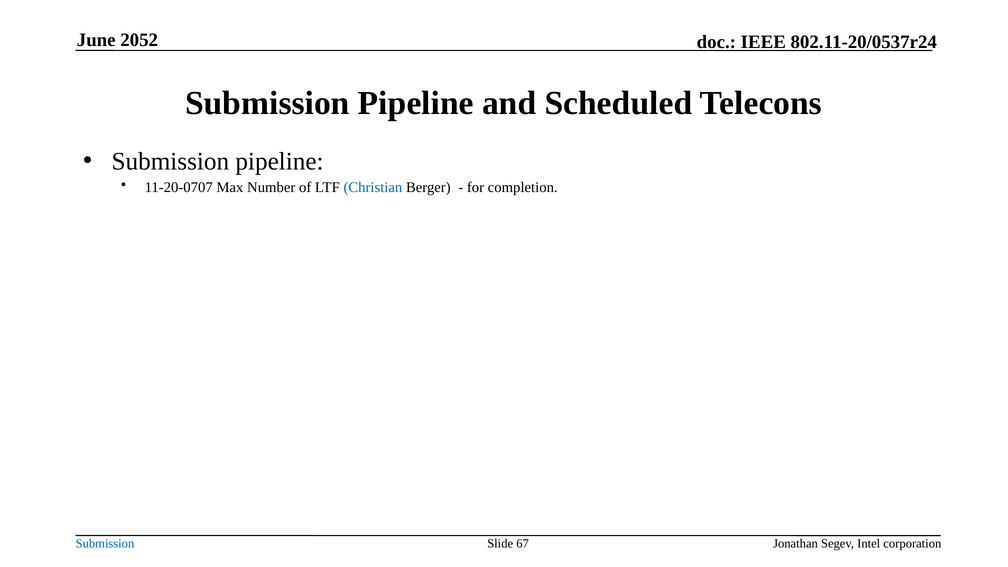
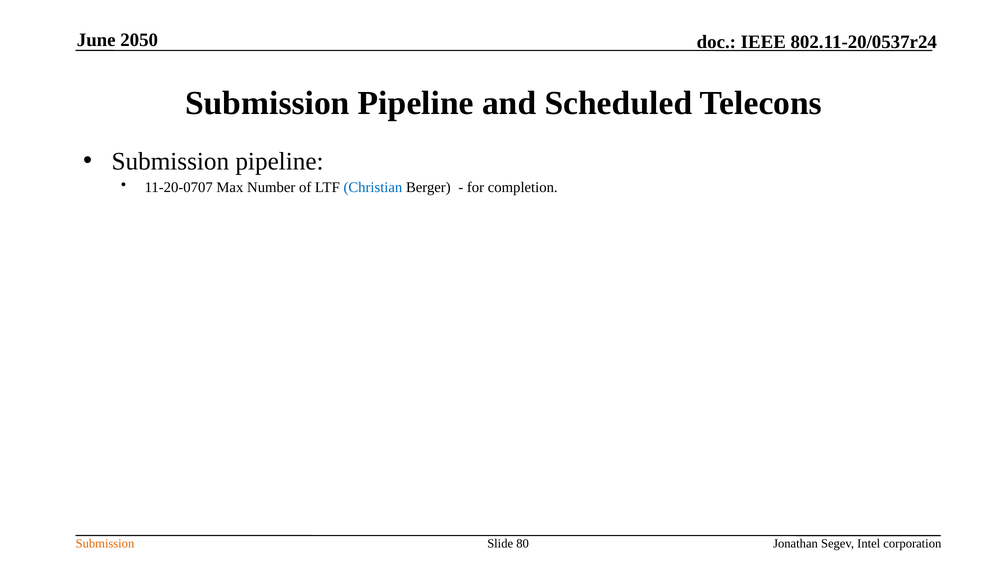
2052: 2052 -> 2050
Submission at (105, 544) colour: blue -> orange
67: 67 -> 80
